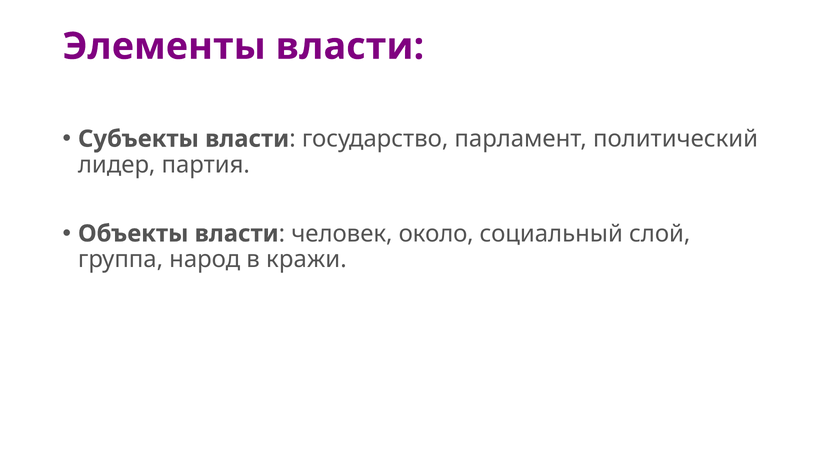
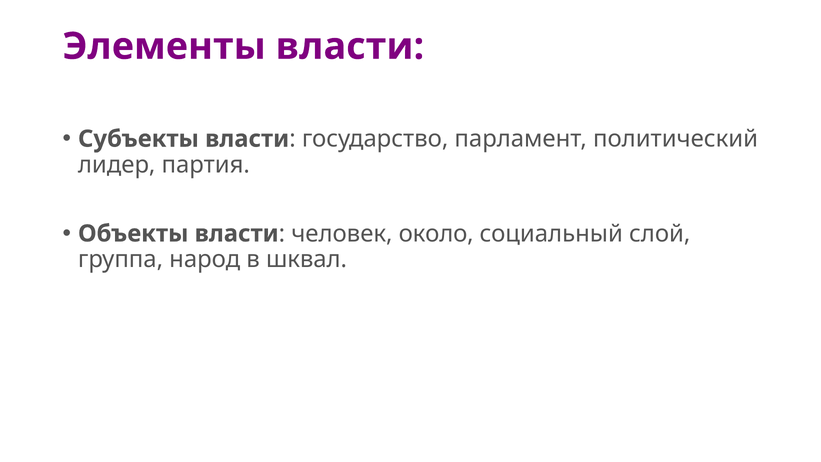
кражи: кражи -> шквал
